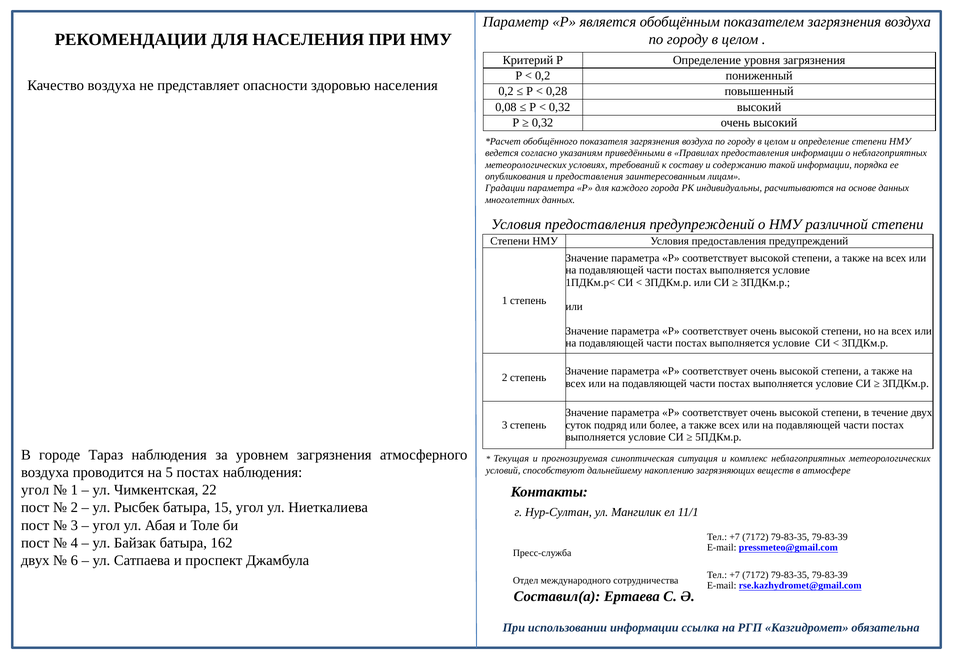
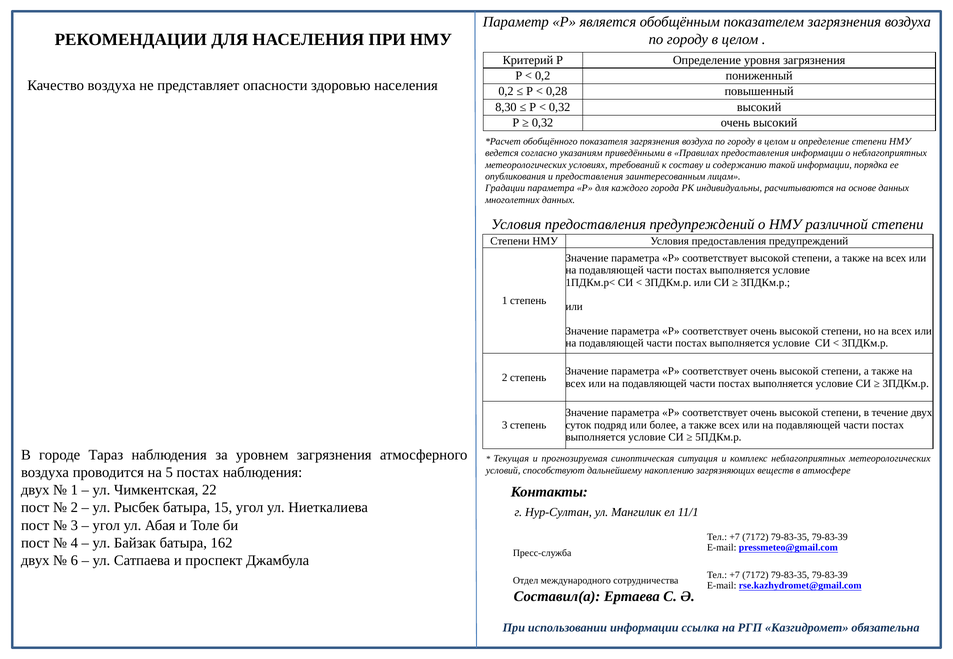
0,08: 0,08 -> 8,30
угол at (35, 491): угол -> двух
